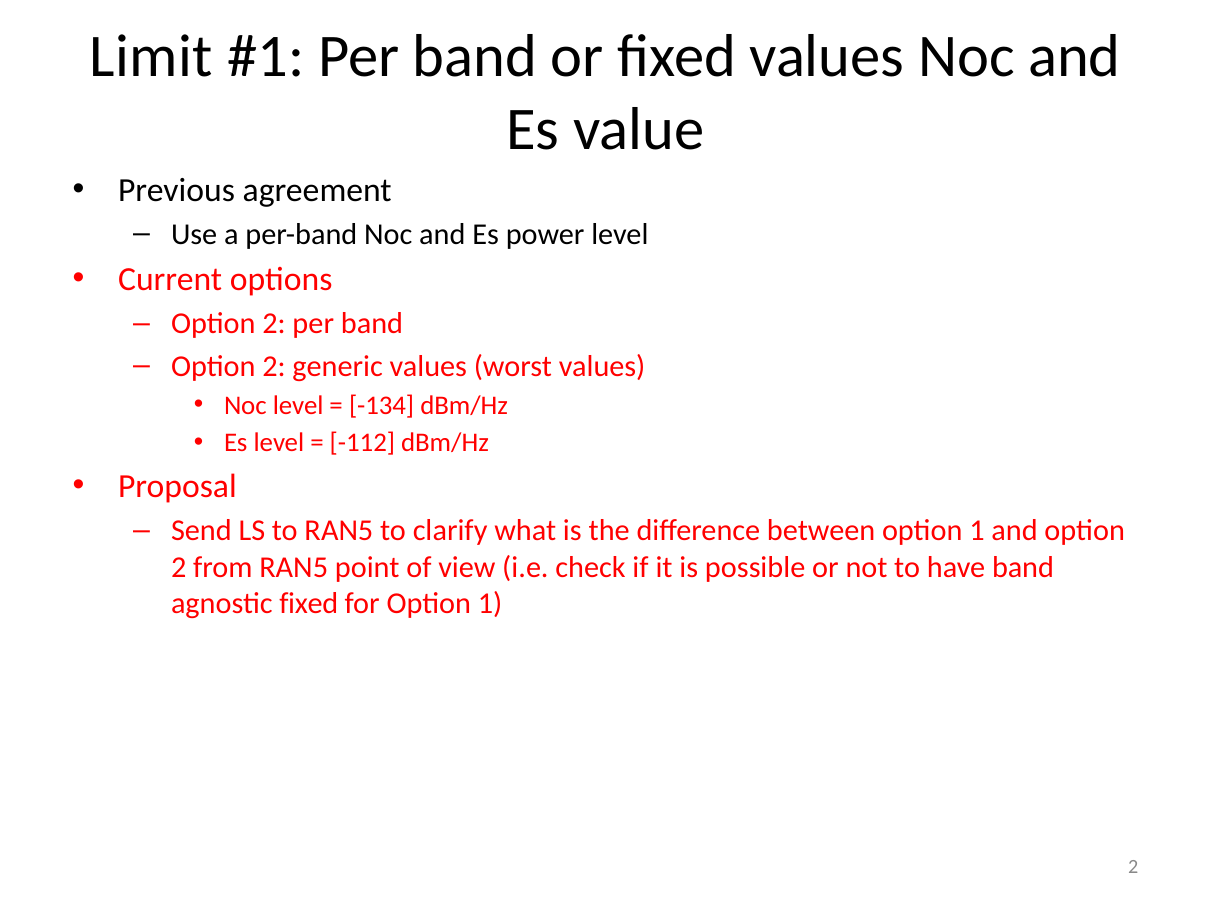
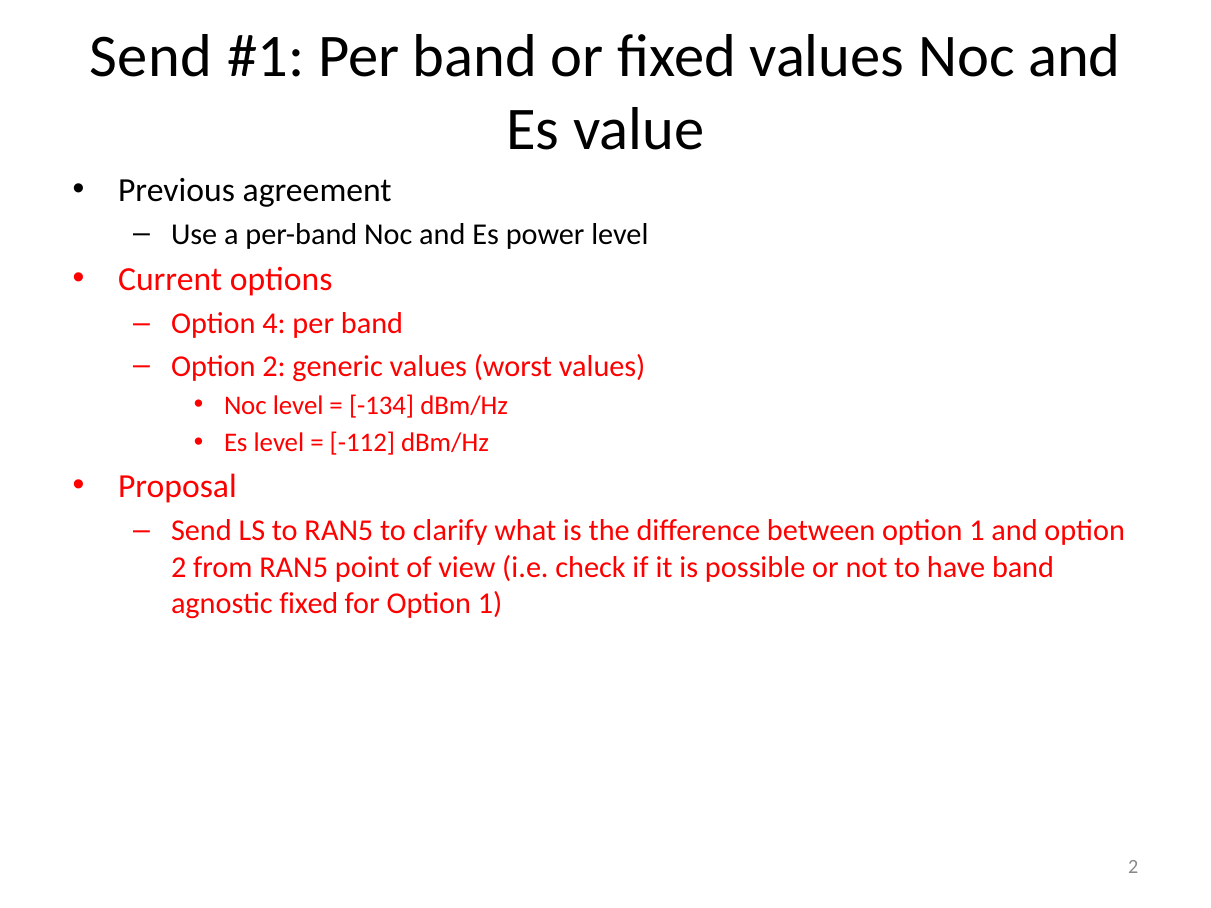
Limit at (151, 57): Limit -> Send
2 at (274, 324): 2 -> 4
